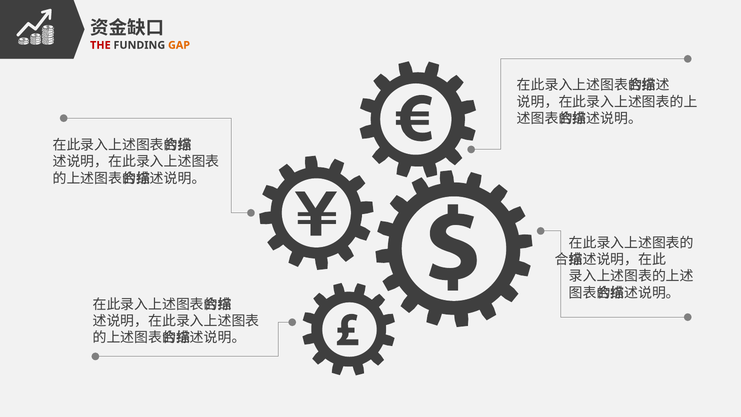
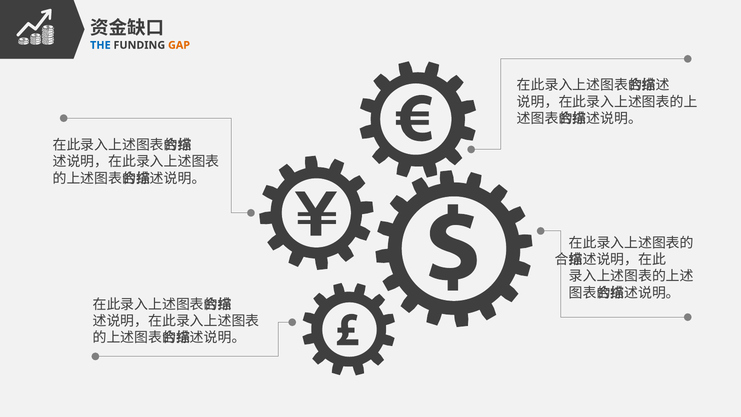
THE colour: red -> blue
